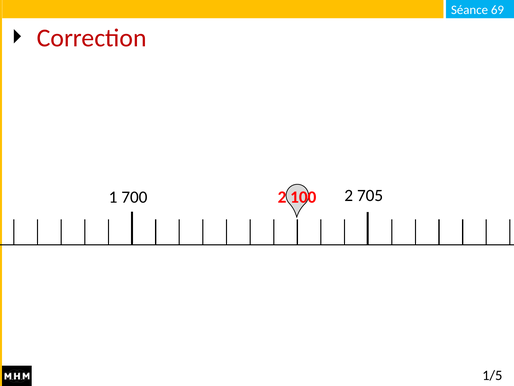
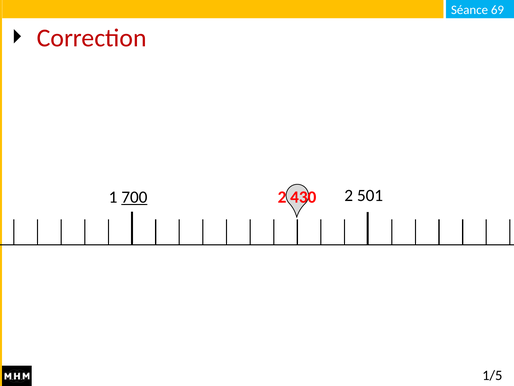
700 underline: none -> present
100: 100 -> 430
705: 705 -> 501
